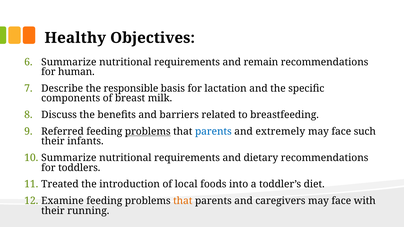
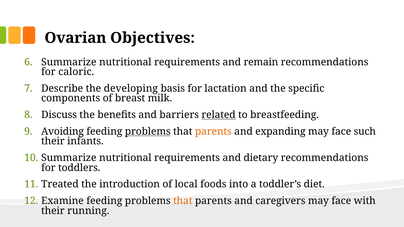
Healthy: Healthy -> Ovarian
human: human -> caloric
responsible: responsible -> developing
related underline: none -> present
Referred: Referred -> Avoiding
parents at (213, 132) colour: blue -> orange
extremely: extremely -> expanding
